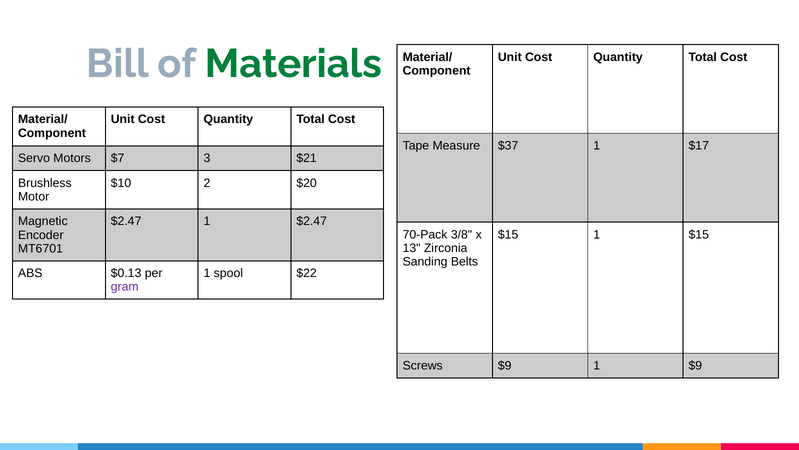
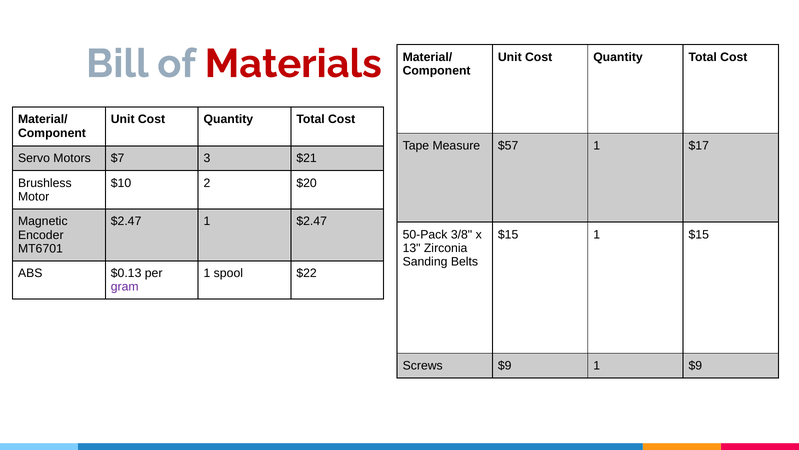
Materials colour: green -> red
$37: $37 -> $57
70-Pack: 70-Pack -> 50-Pack
